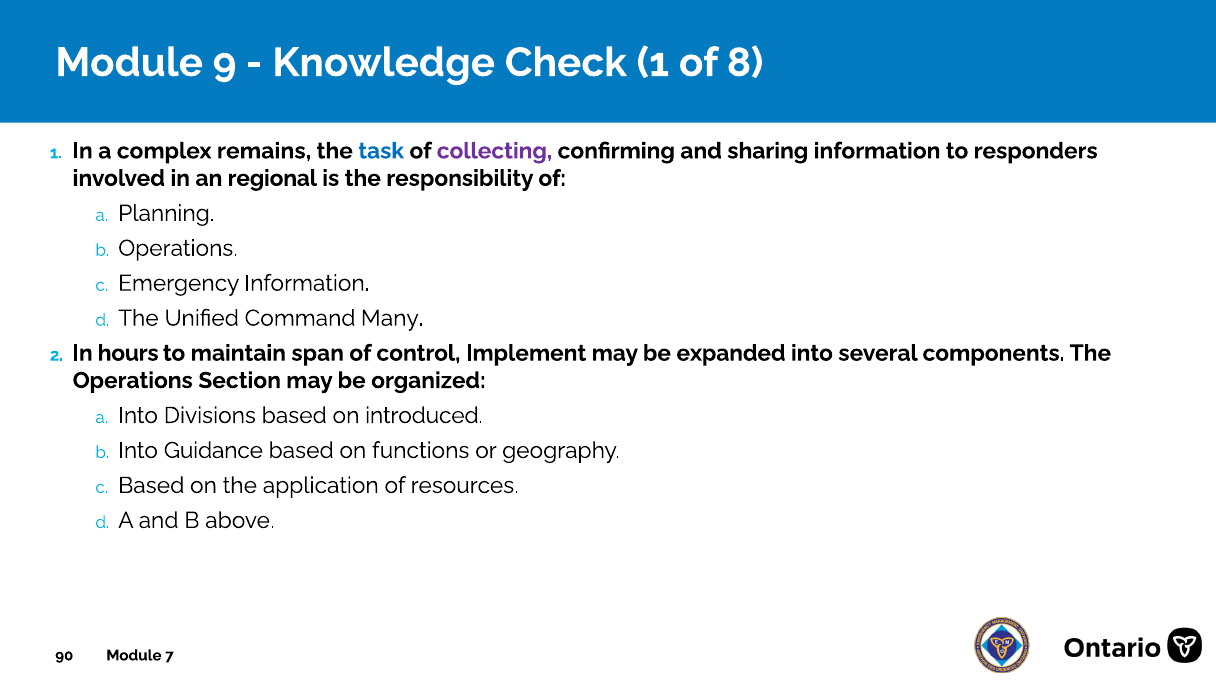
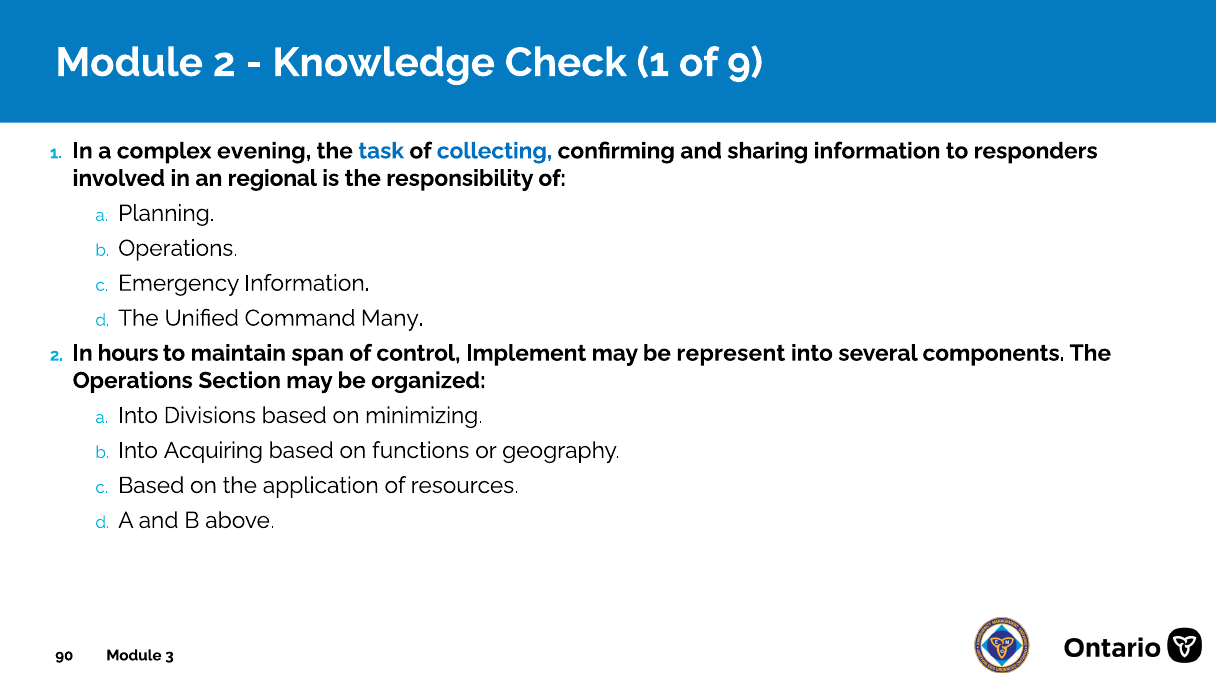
Module 9: 9 -> 2
8: 8 -> 9
remains: remains -> evening
collecting colour: purple -> blue
expanded: expanded -> represent
introduced: introduced -> minimizing
Guidance: Guidance -> Acquiring
7: 7 -> 3
